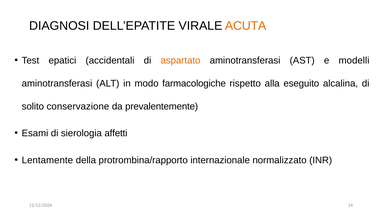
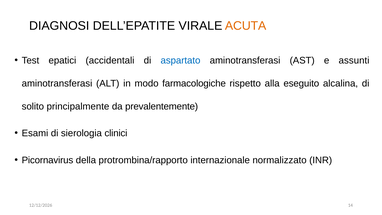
aspartato colour: orange -> blue
modelli: modelli -> assunti
conservazione: conservazione -> principalmente
affetti: affetti -> clinici
Lentamente: Lentamente -> Picornavirus
